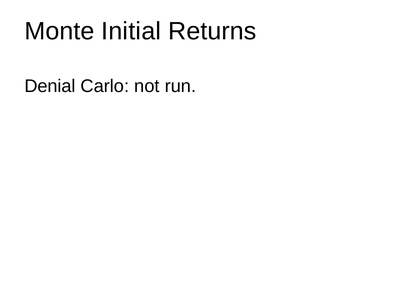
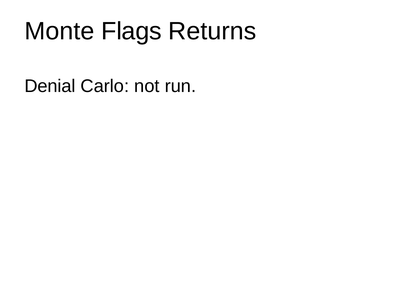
Initial: Initial -> Flags
